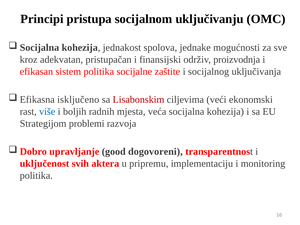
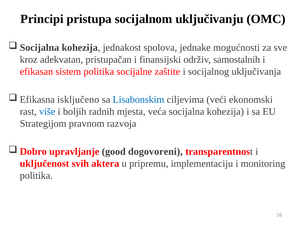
proizvodnja: proizvodnja -> samostalnih
Lisabonskim colour: red -> blue
problemi: problemi -> pravnom
